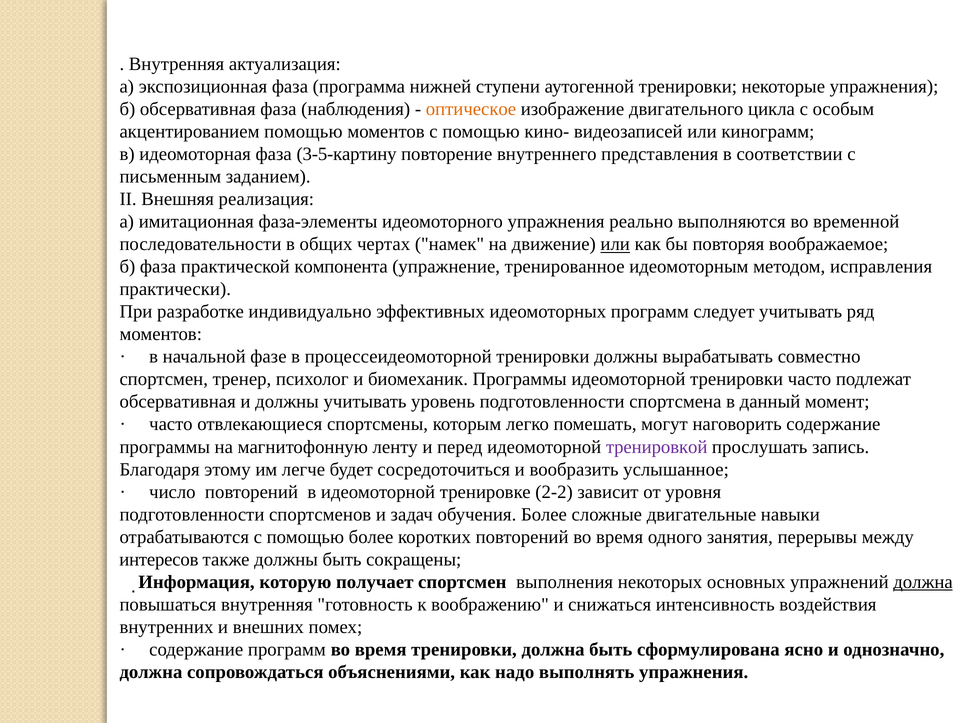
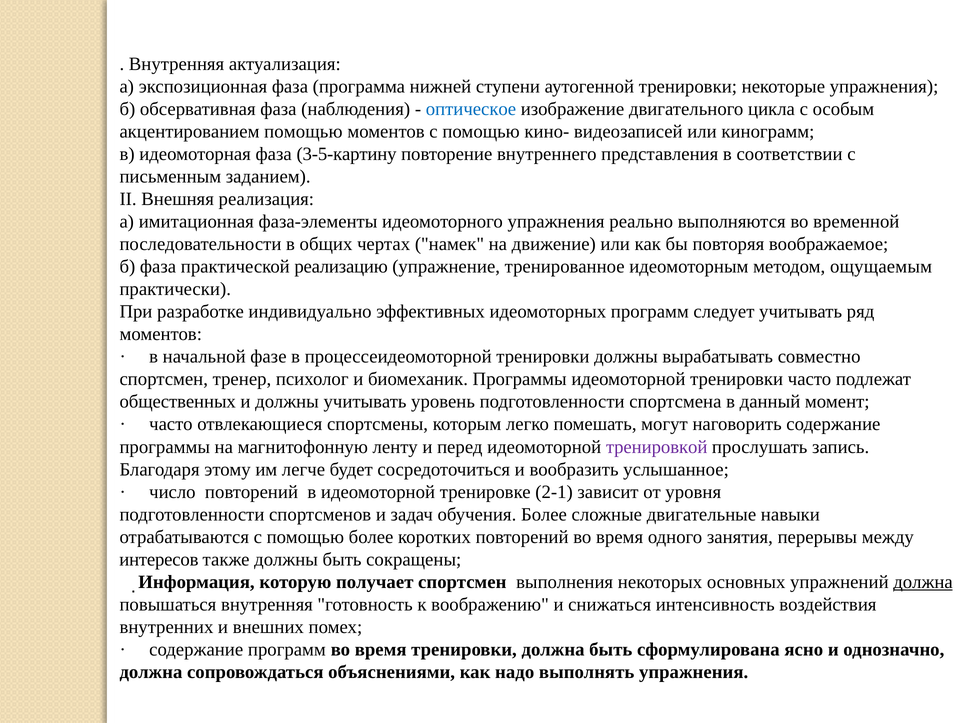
оптическое colour: orange -> blue
или at (615, 244) underline: present -> none
компонента: компонента -> реализацию
исправления: исправления -> ощущаемым
обсервативная at (178, 401): обсервативная -> общественных
2-2: 2-2 -> 2-1
